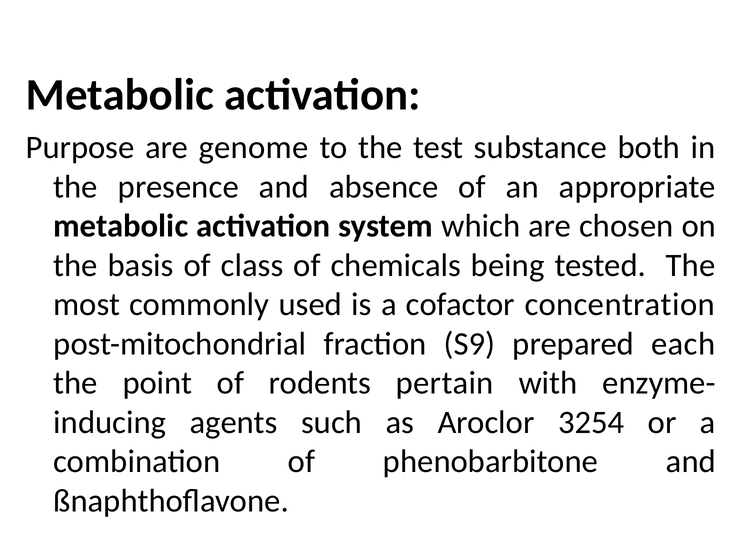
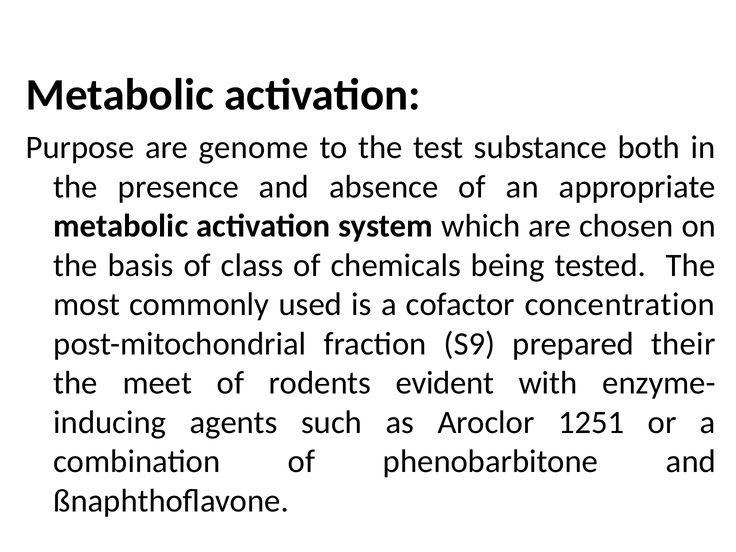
each: each -> their
point: point -> meet
pertain: pertain -> evident
3254: 3254 -> 1251
